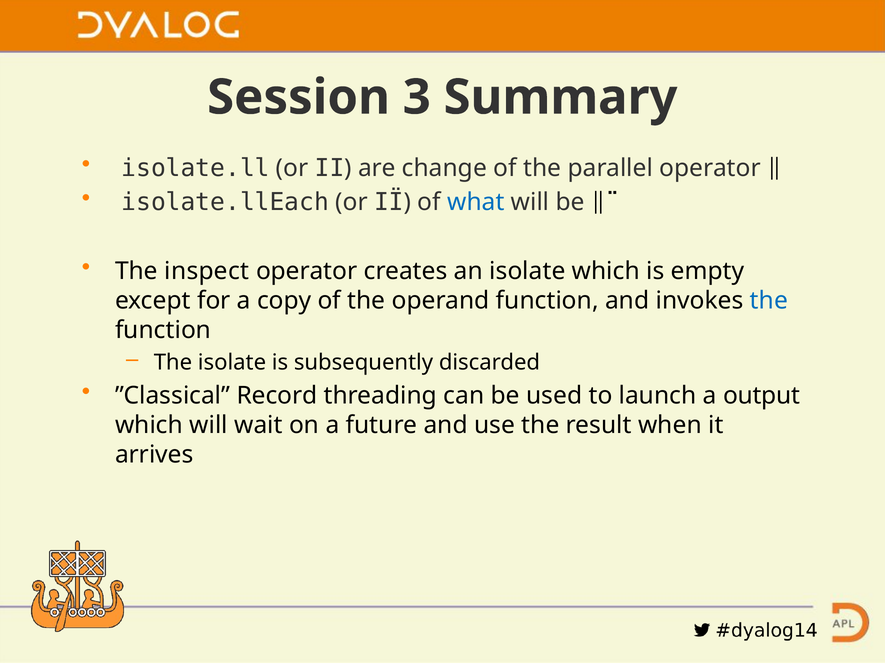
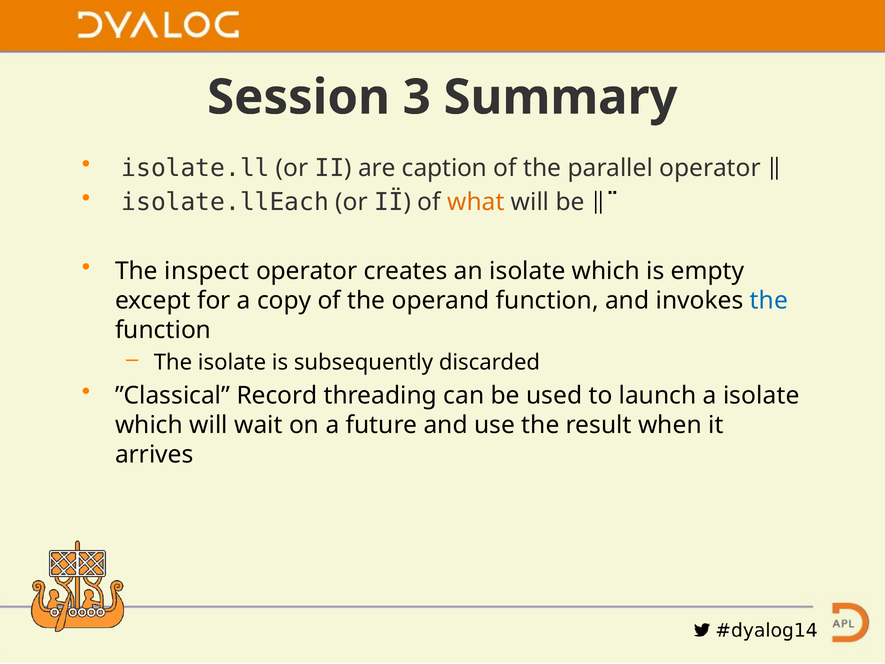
change: change -> caption
what colour: blue -> orange
a output: output -> isolate
